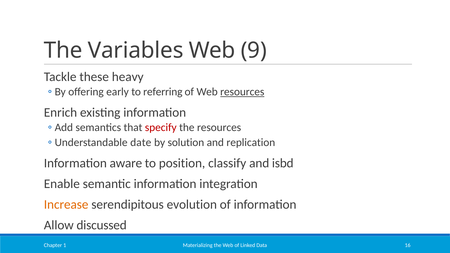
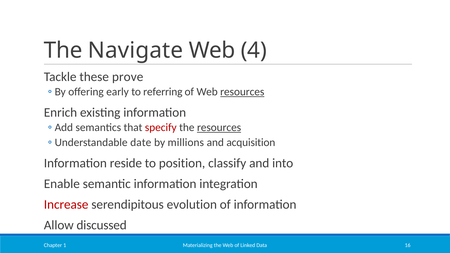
Variables: Variables -> Navigate
9: 9 -> 4
heavy: heavy -> prove
resources at (219, 128) underline: none -> present
solution: solution -> millions
replication: replication -> acquisition
aware: aware -> reside
isbd: isbd -> into
Increase colour: orange -> red
